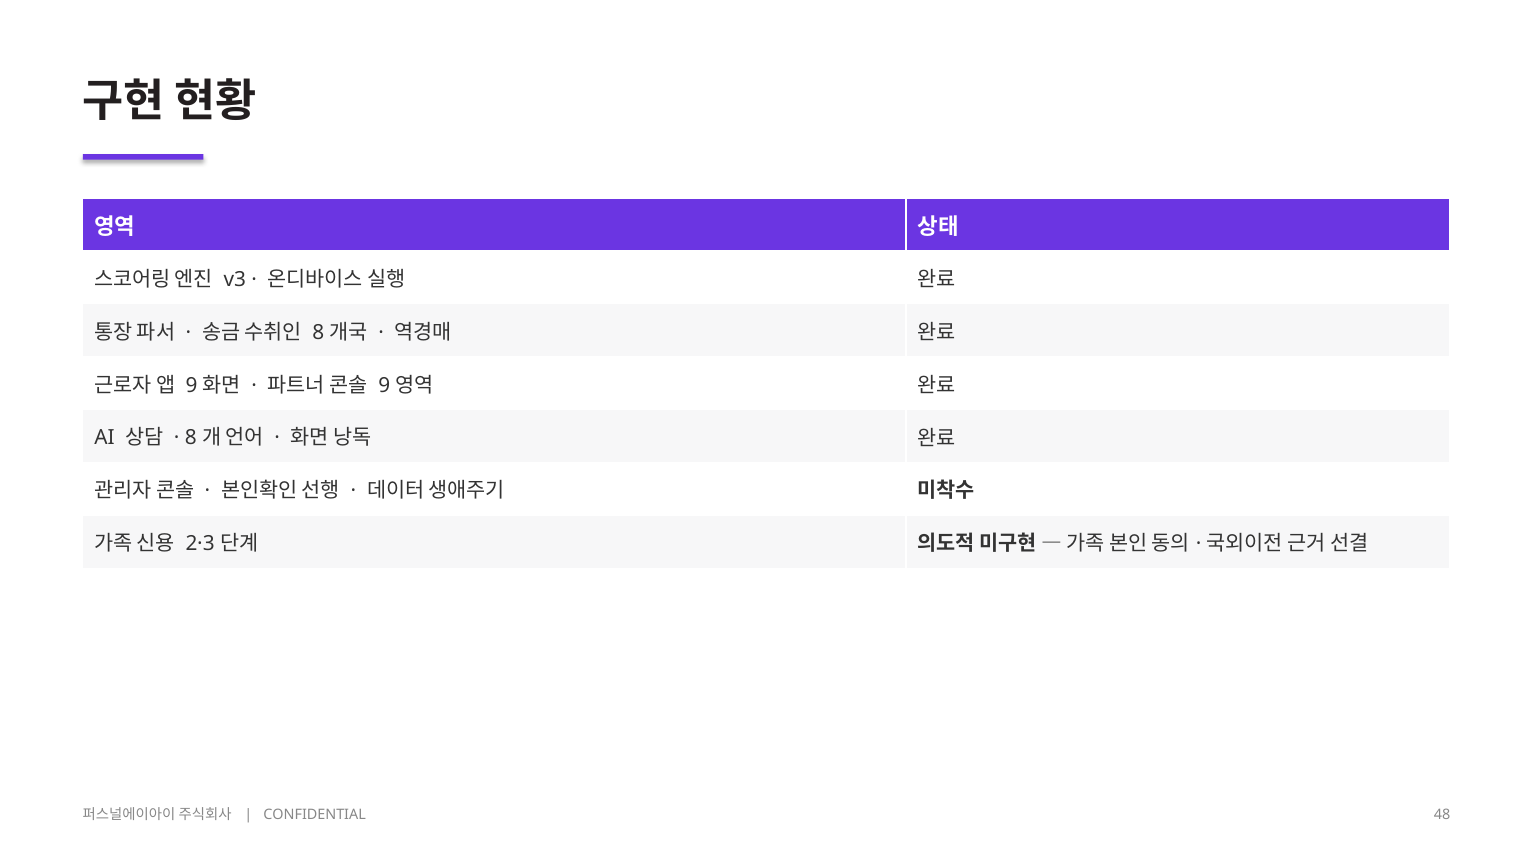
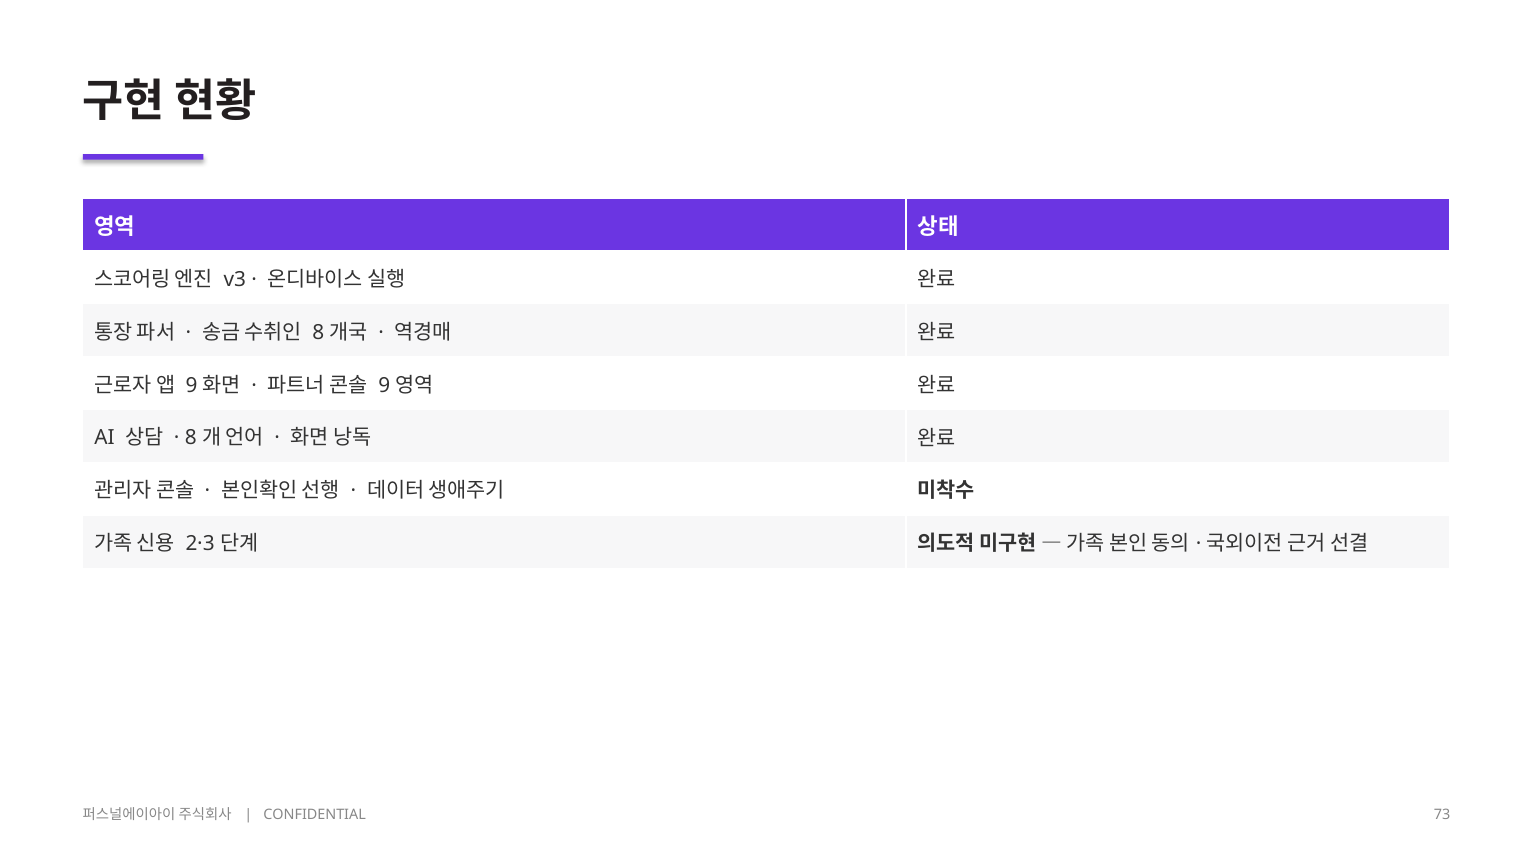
48: 48 -> 73
